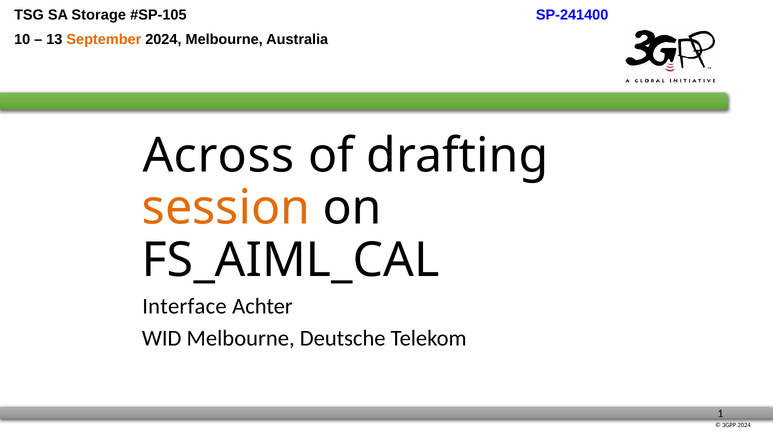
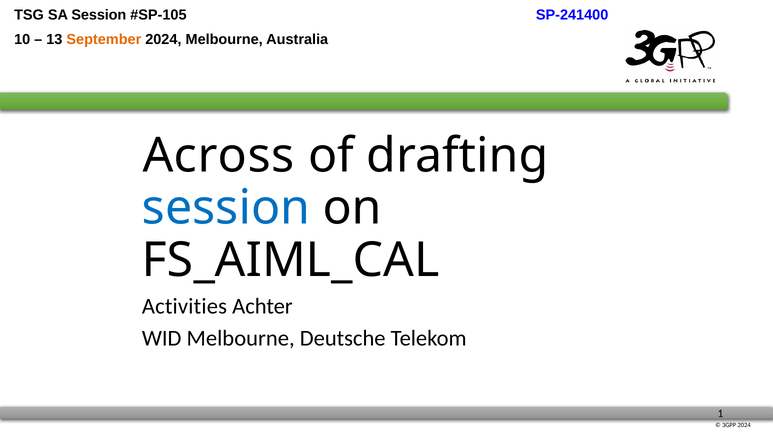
SA Storage: Storage -> Session
session at (226, 208) colour: orange -> blue
Interface: Interface -> Activities
